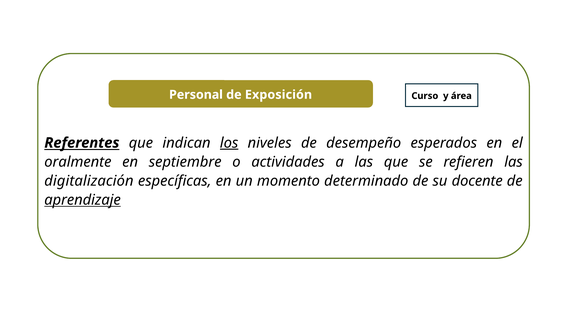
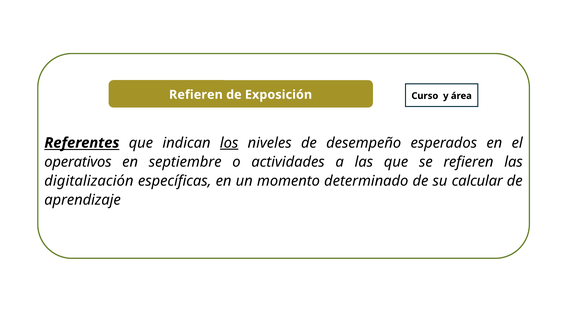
Personal at (196, 95): Personal -> Refieren
oralmente: oralmente -> operativos
docente: docente -> calcular
aprendizaje underline: present -> none
